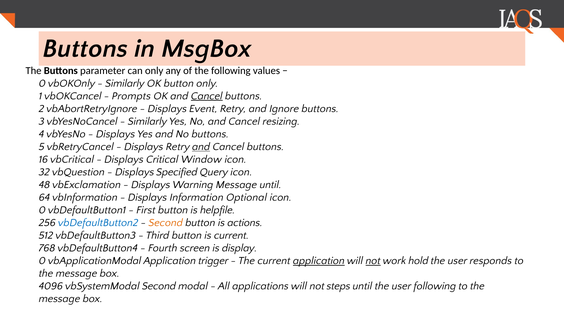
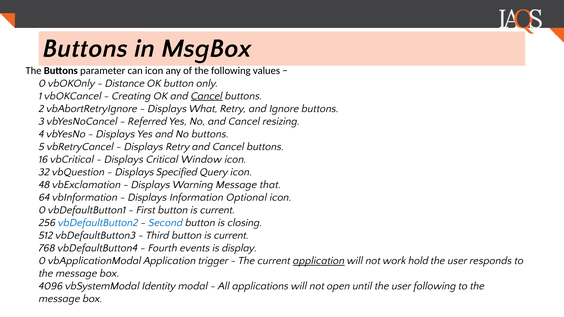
can only: only -> icon
Similarly at (125, 83): Similarly -> Distance
Prompts: Prompts -> Creating
Event: Event -> What
Similarly at (147, 121): Similarly -> Referred
and at (201, 147) underline: present -> none
Message until: until -> that
First button is helpfile: helpfile -> current
Second at (166, 223) colour: orange -> blue
actions: actions -> closing
screen: screen -> events
not at (373, 261) underline: present -> none
vbSystemModal Second: Second -> Identity
steps: steps -> open
